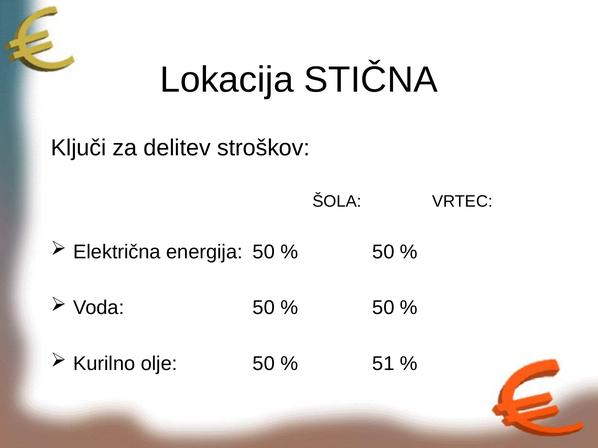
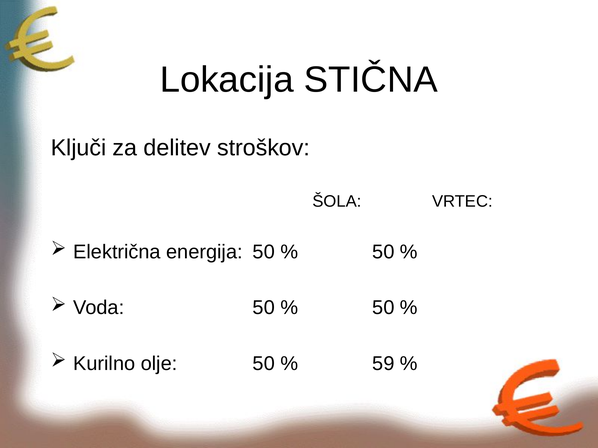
51: 51 -> 59
